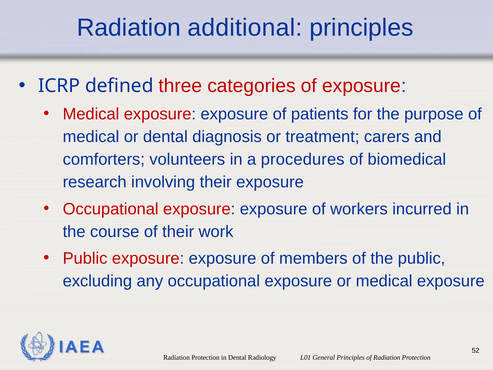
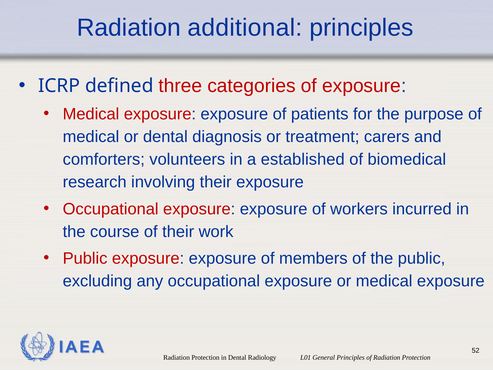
procedures: procedures -> established
